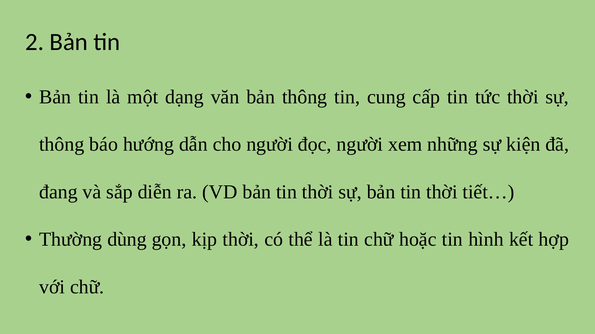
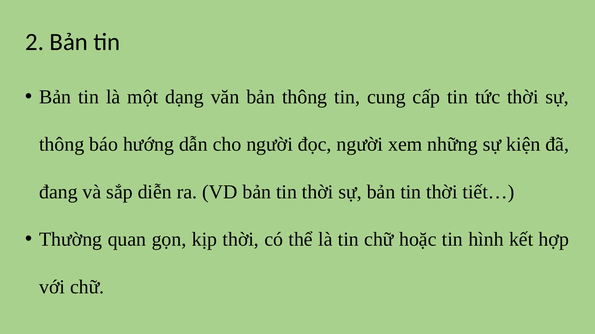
dùng: dùng -> quan
